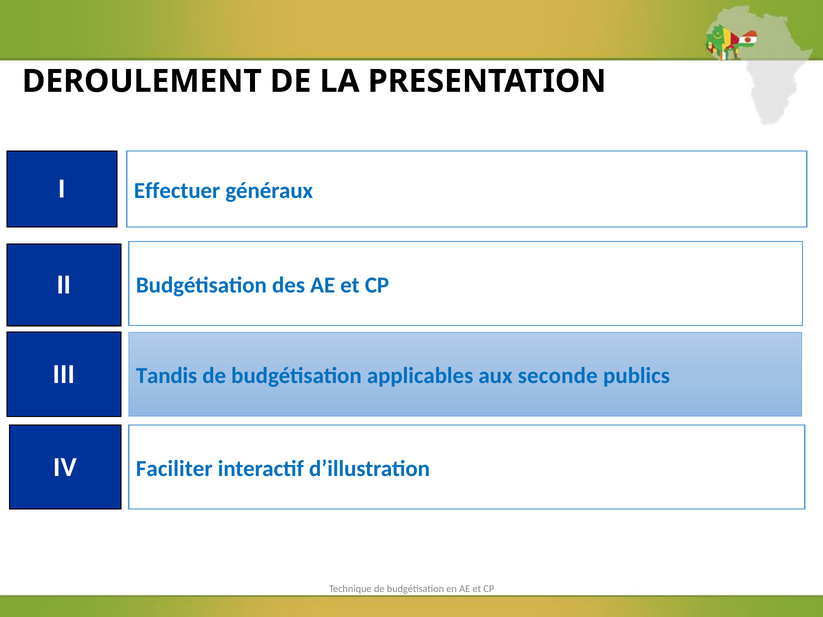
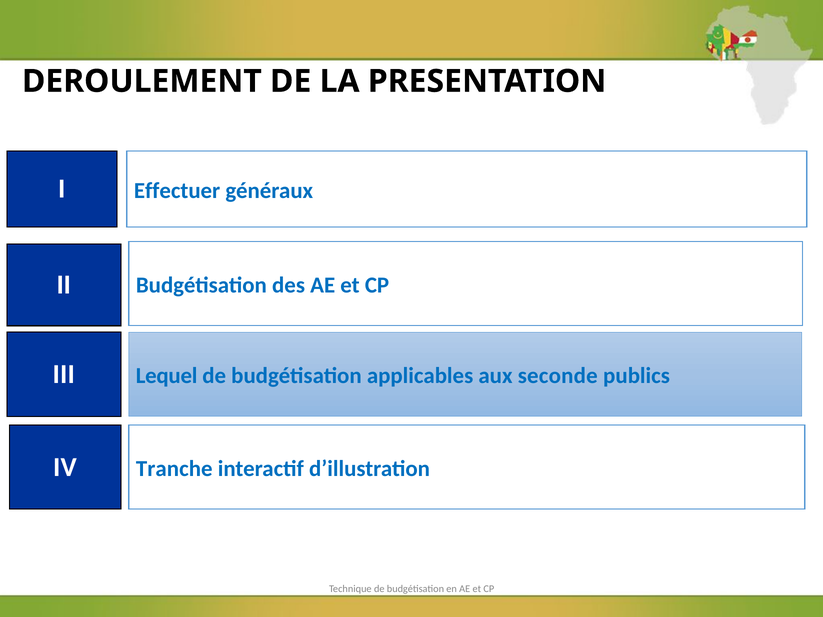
Tandis: Tandis -> Lequel
Faciliter: Faciliter -> Tranche
